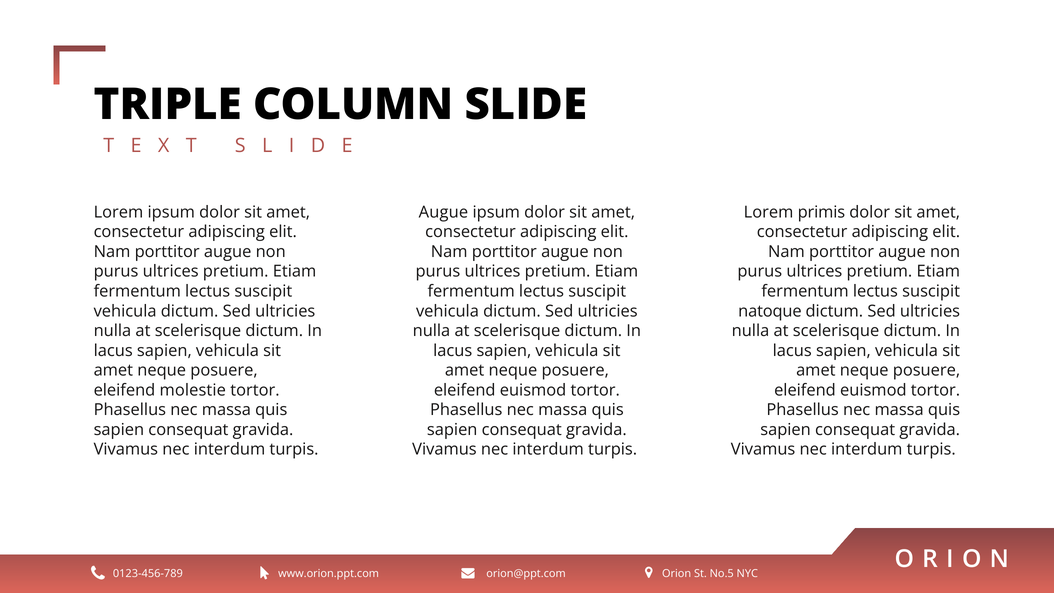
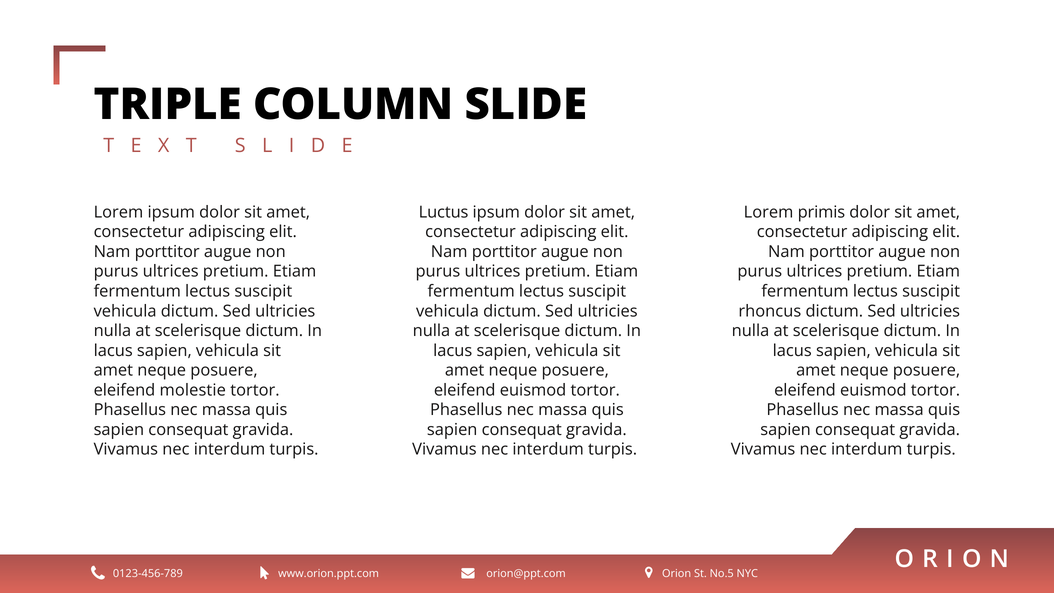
Augue at (443, 212): Augue -> Luctus
natoque: natoque -> rhoncus
